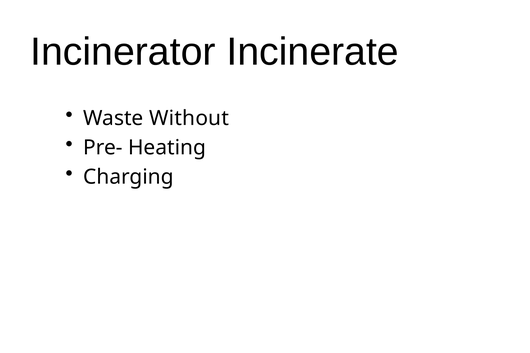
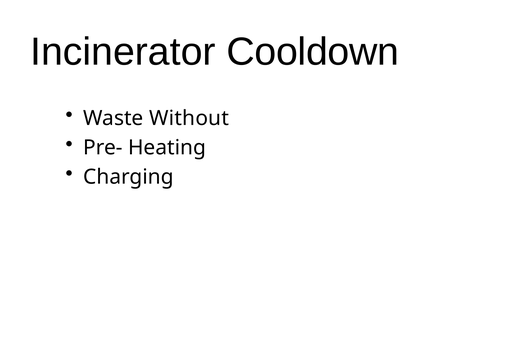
Incinerate: Incinerate -> Cooldown
